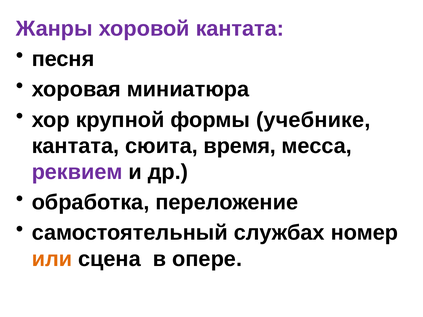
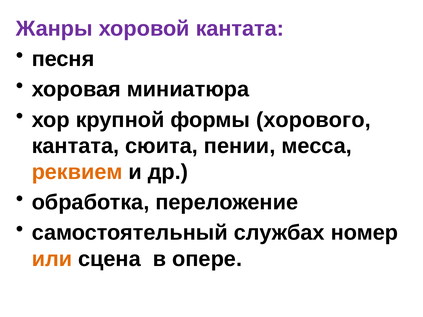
учебнике: учебнике -> хорового
время: время -> пении
реквием colour: purple -> orange
